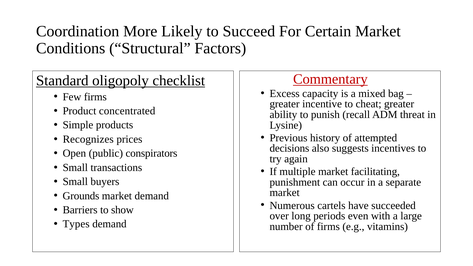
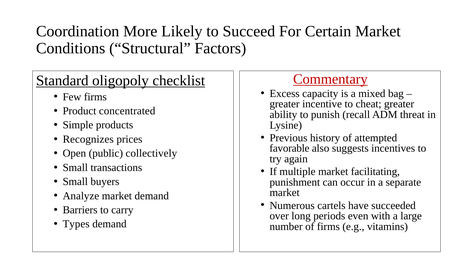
decisions: decisions -> favorable
conspirators: conspirators -> collectively
Grounds: Grounds -> Analyze
show: show -> carry
